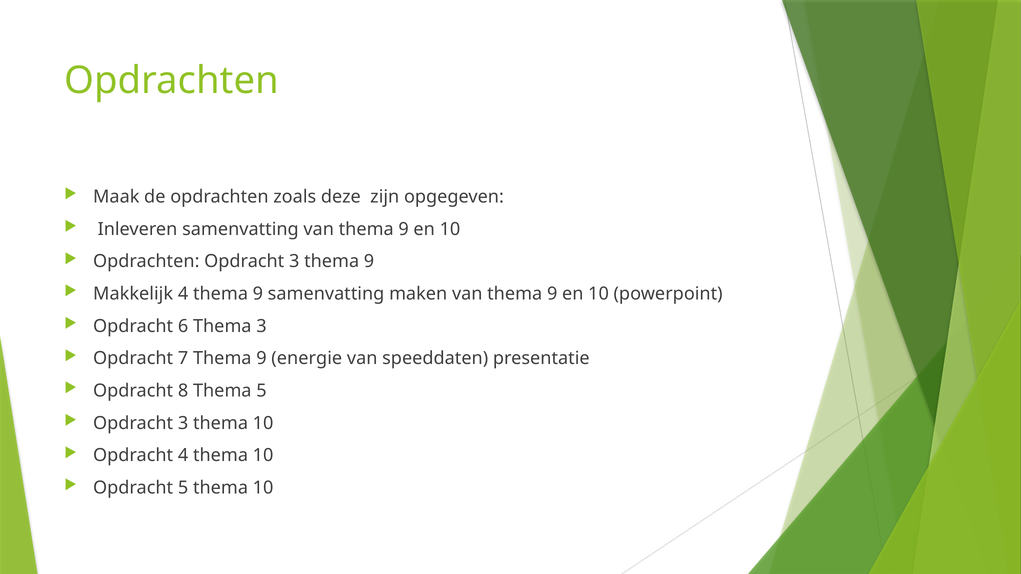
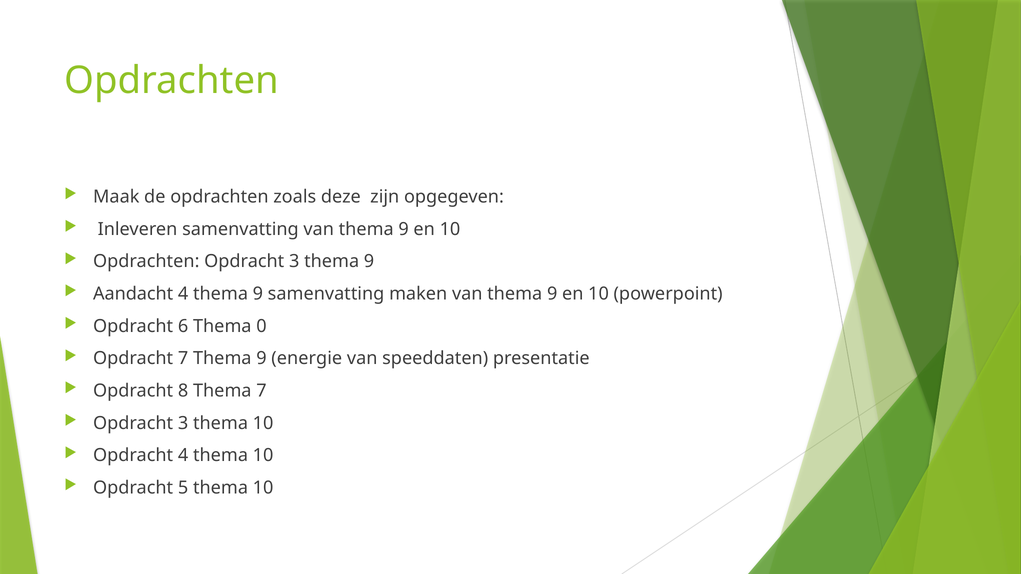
Makkelijk: Makkelijk -> Aandacht
Thema 3: 3 -> 0
Thema 5: 5 -> 7
